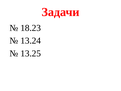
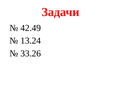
18.23: 18.23 -> 42.49
13.25: 13.25 -> 33.26
